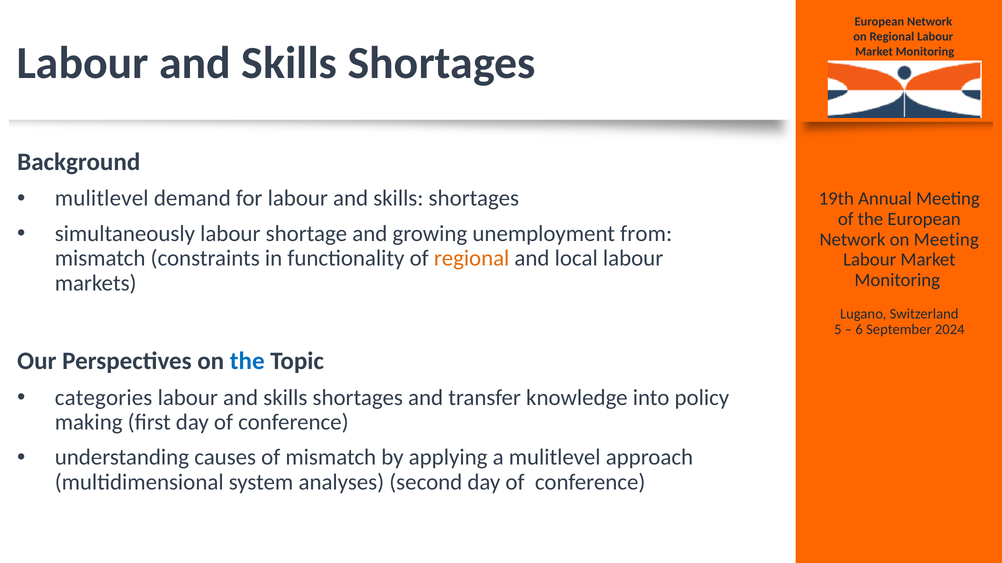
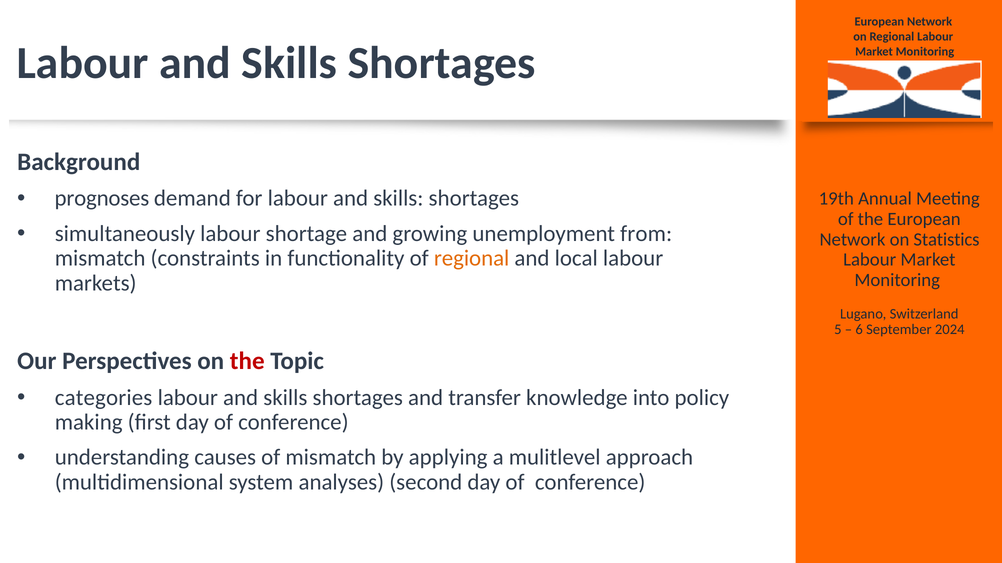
mulitlevel at (102, 199): mulitlevel -> prognoses
on Meeting: Meeting -> Statistics
the at (247, 362) colour: blue -> red
